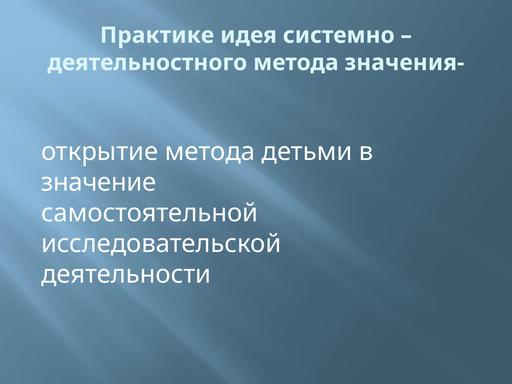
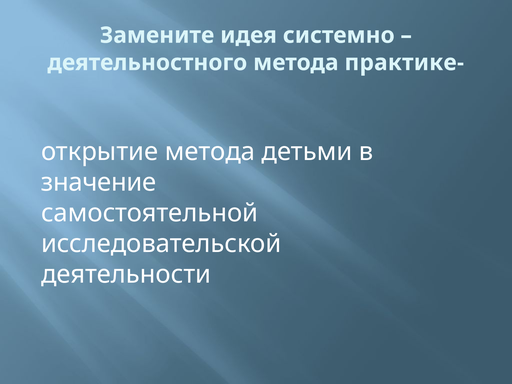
Практике: Практике -> Замените
значения-: значения- -> практике-
